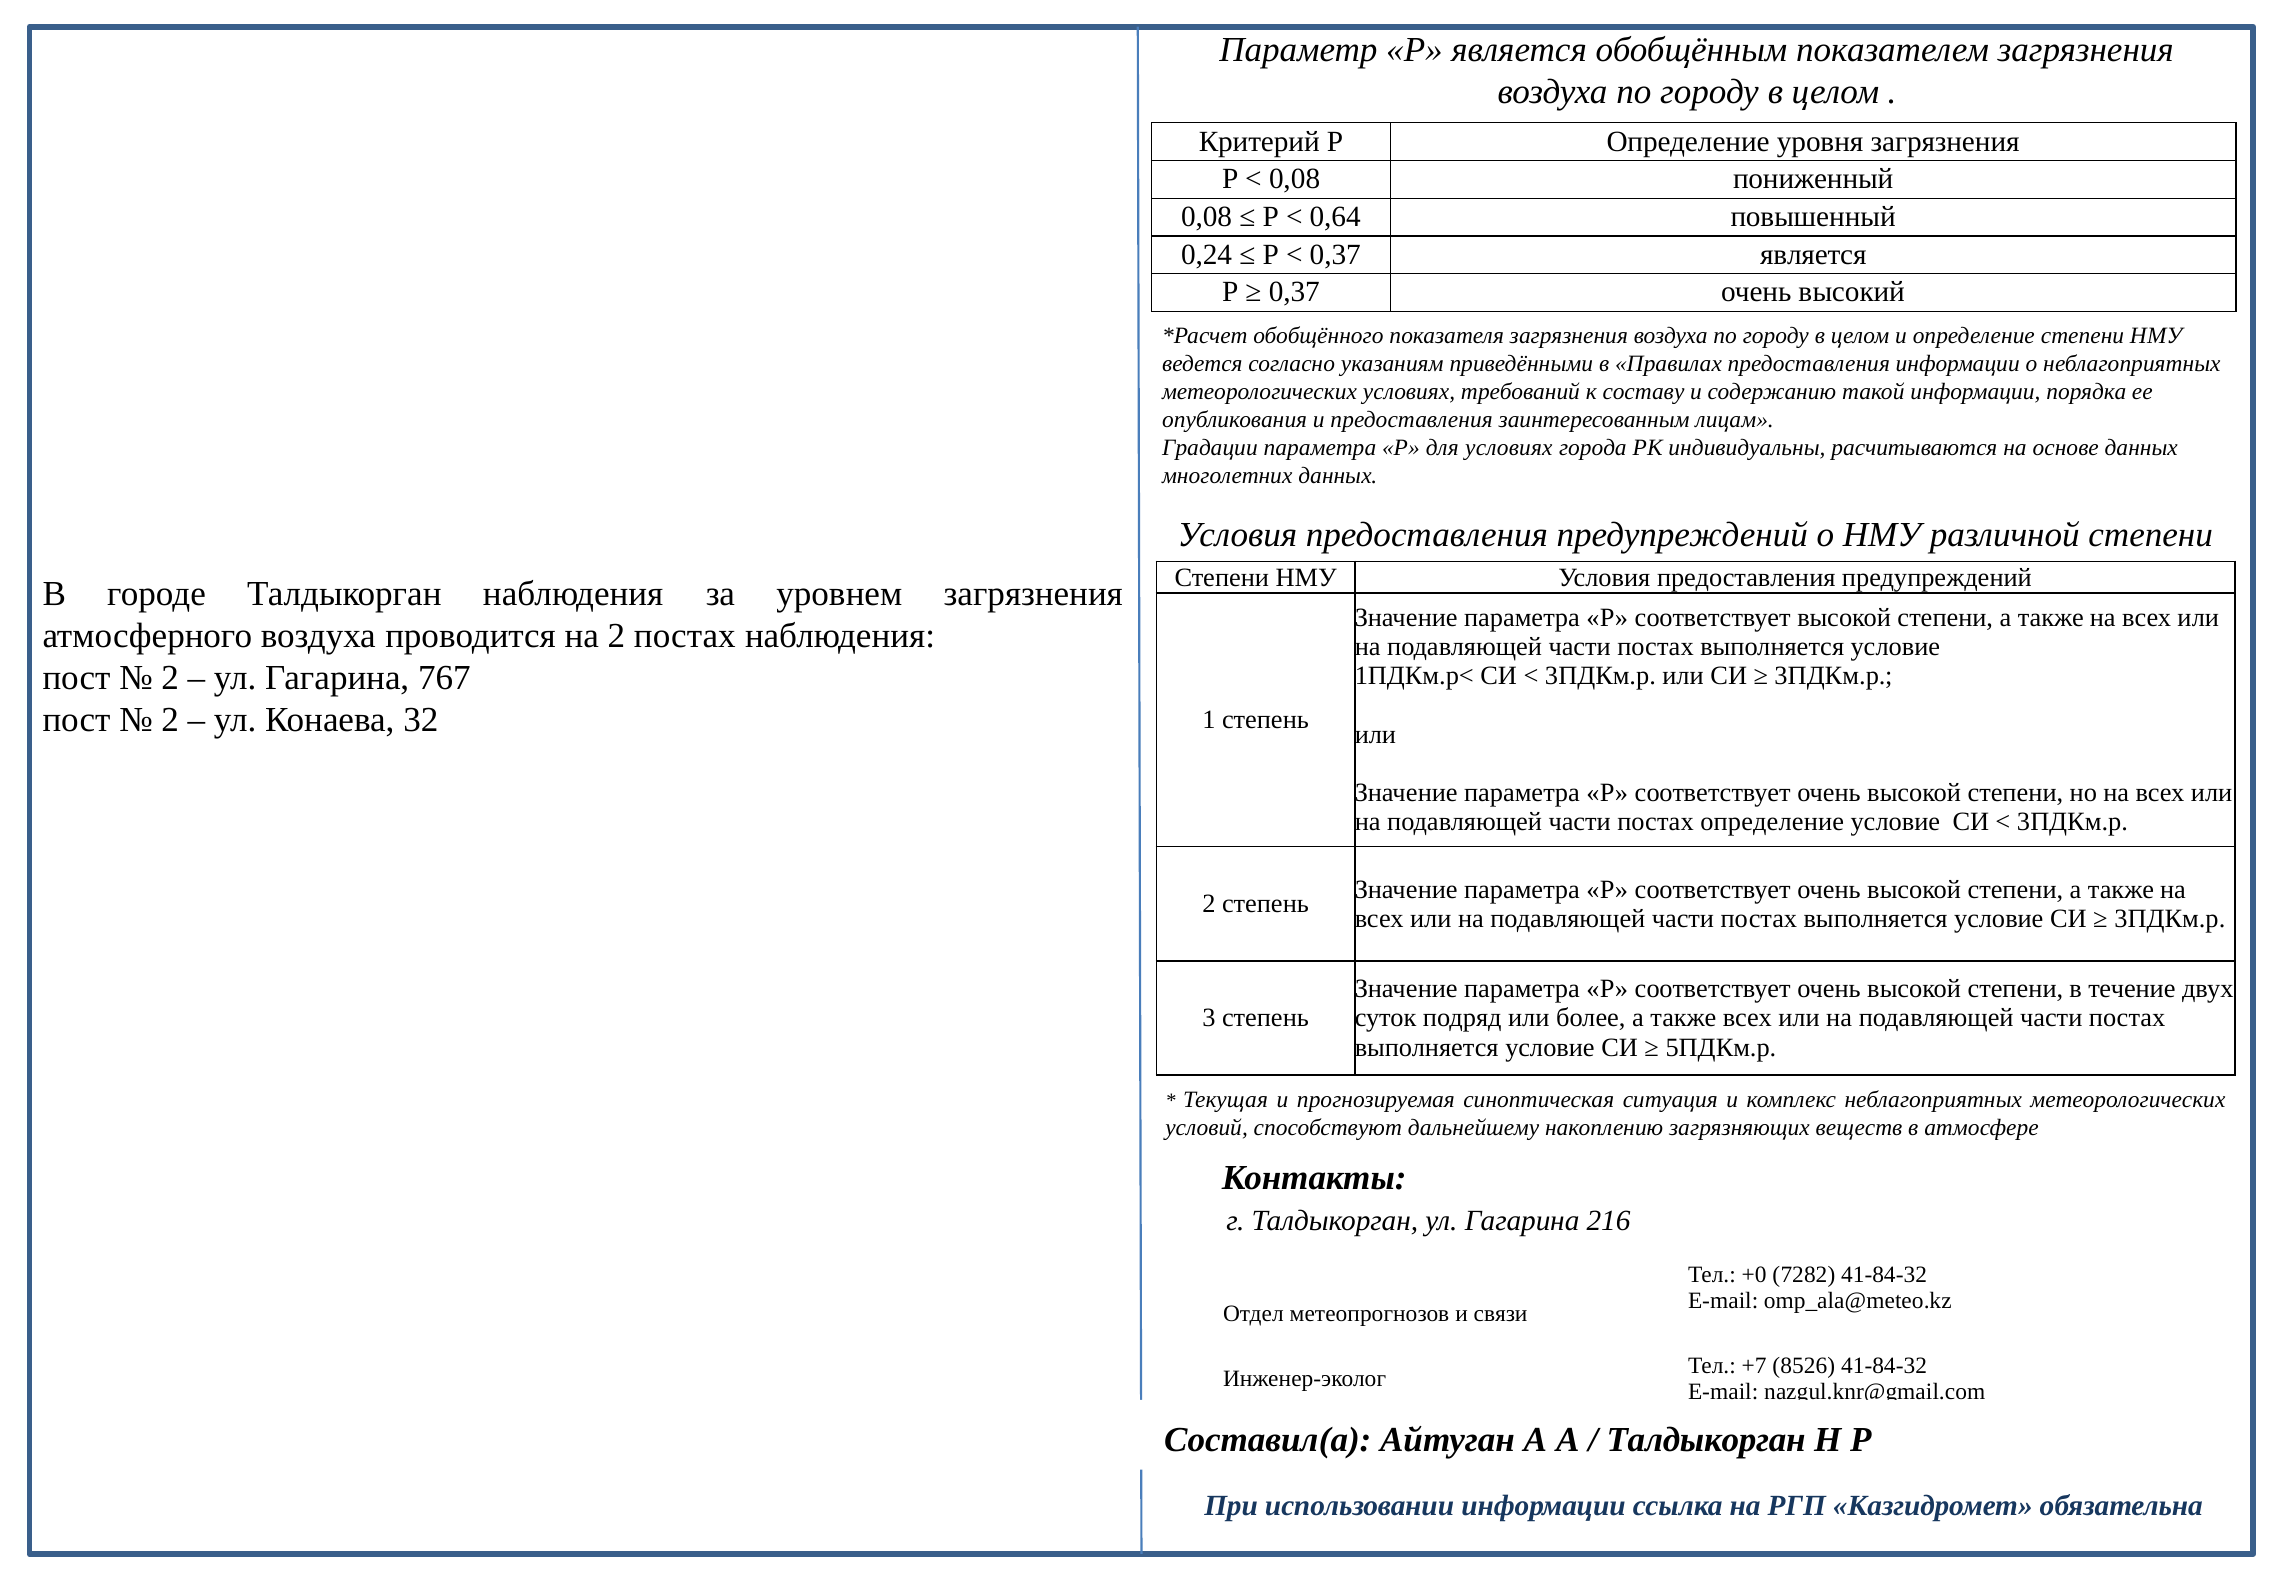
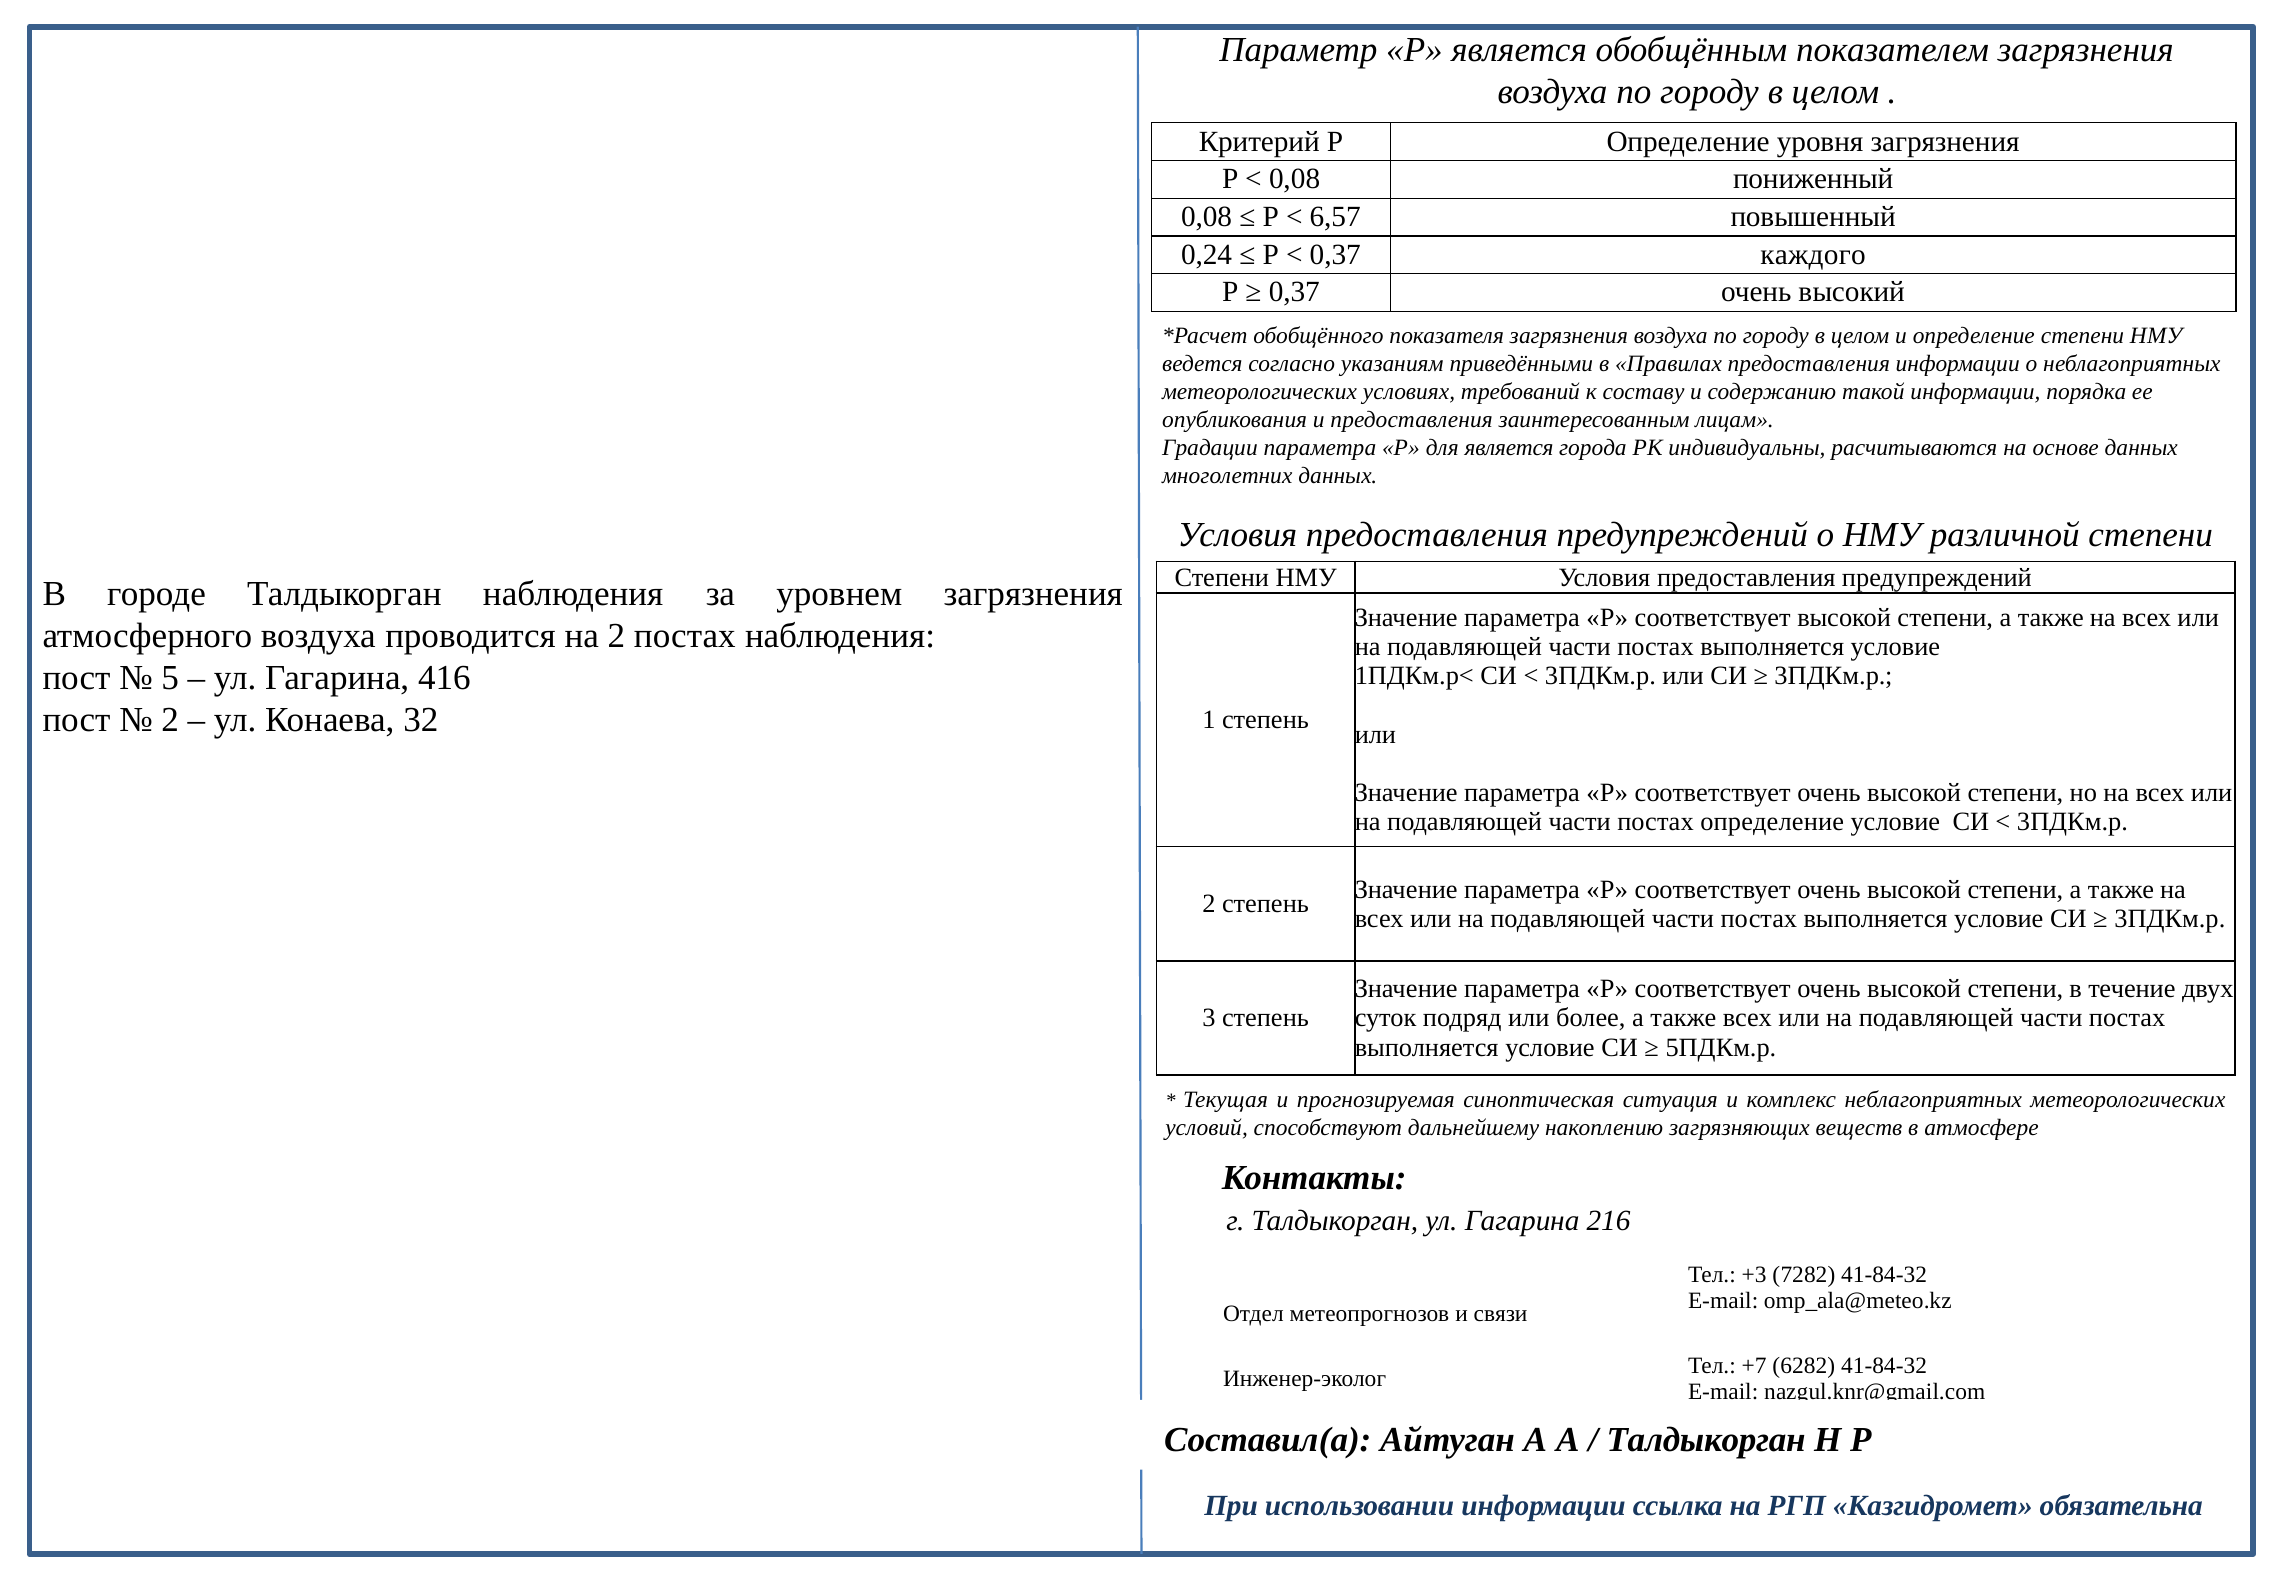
0,64: 0,64 -> 6,57
0,37 является: является -> каждого
для условиях: условиях -> является
2 at (170, 678): 2 -> 5
767: 767 -> 416
+0: +0 -> +3
8526: 8526 -> 6282
